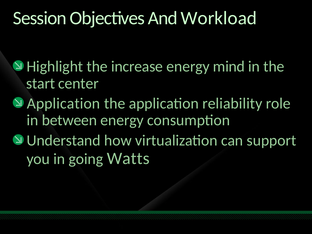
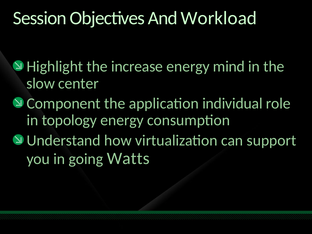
start: start -> slow
Application at (64, 103): Application -> Component
reliability: reliability -> individual
between: between -> topology
